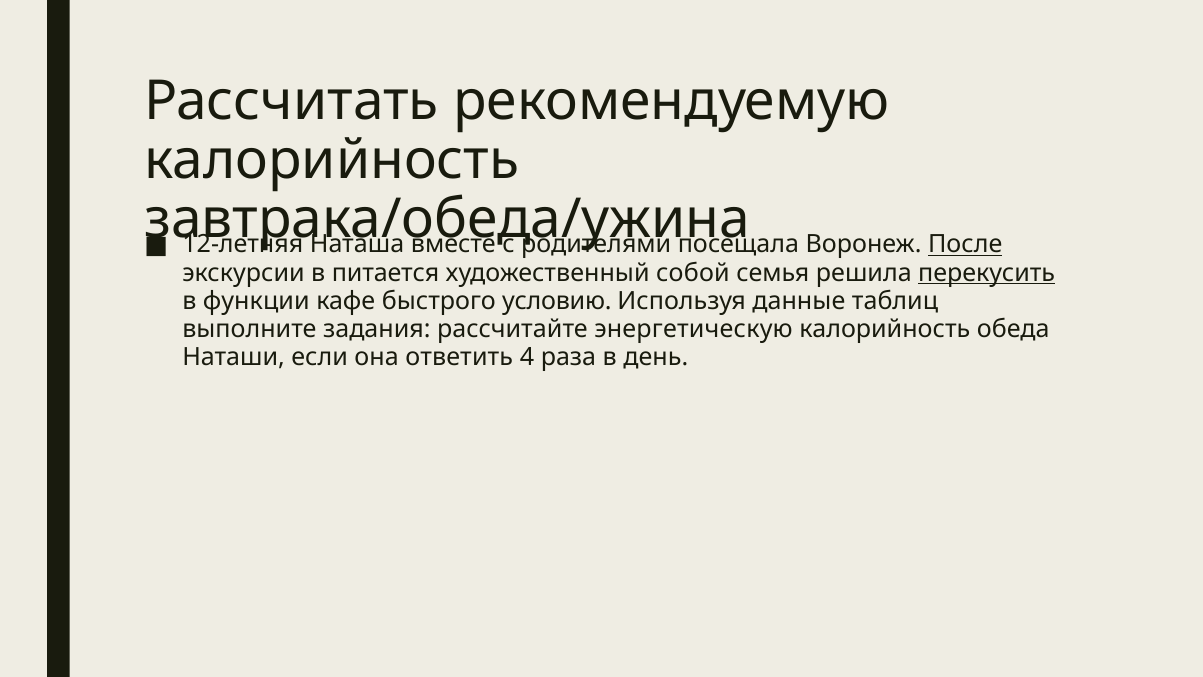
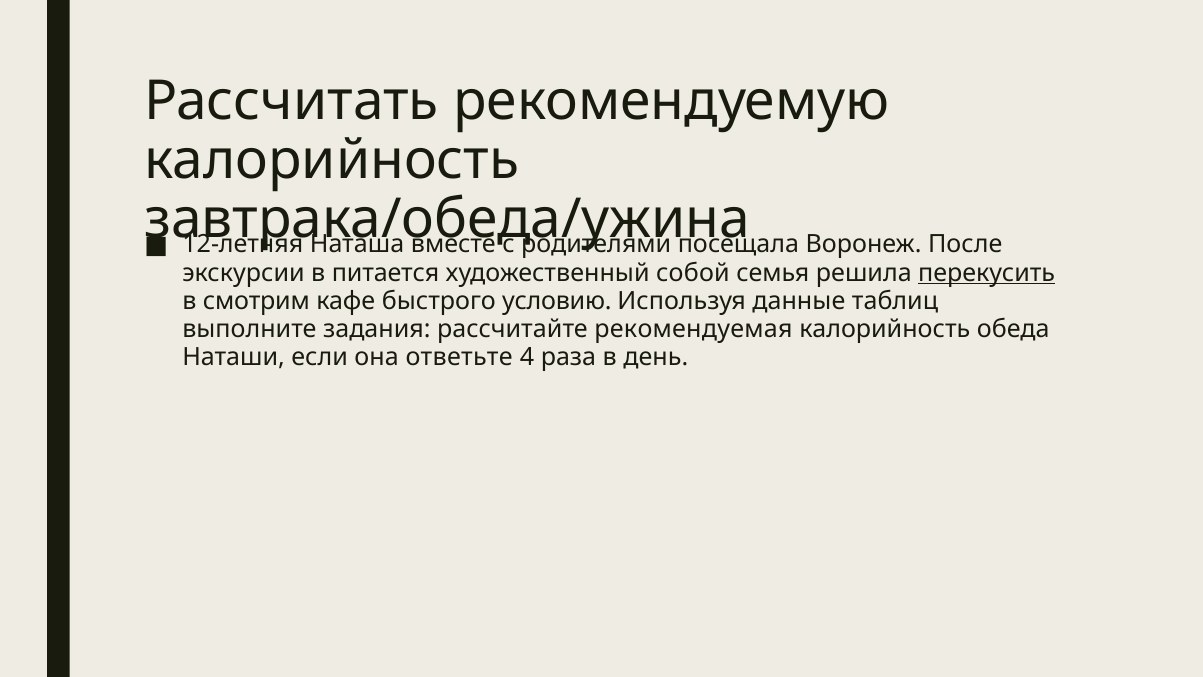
После underline: present -> none
функции: функции -> смотрим
энергетическую: энергетическую -> рекомендуемая
ответить: ответить -> ответьте
